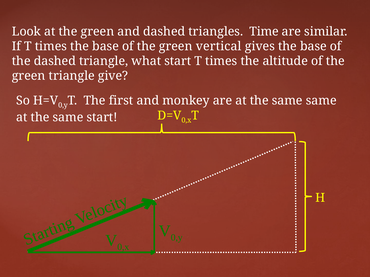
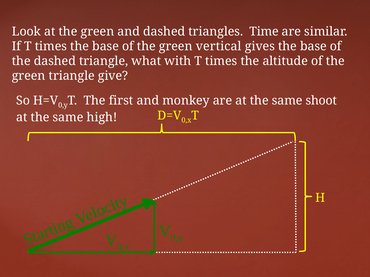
what start: start -> with
same same: same -> shoot
same start: start -> high
